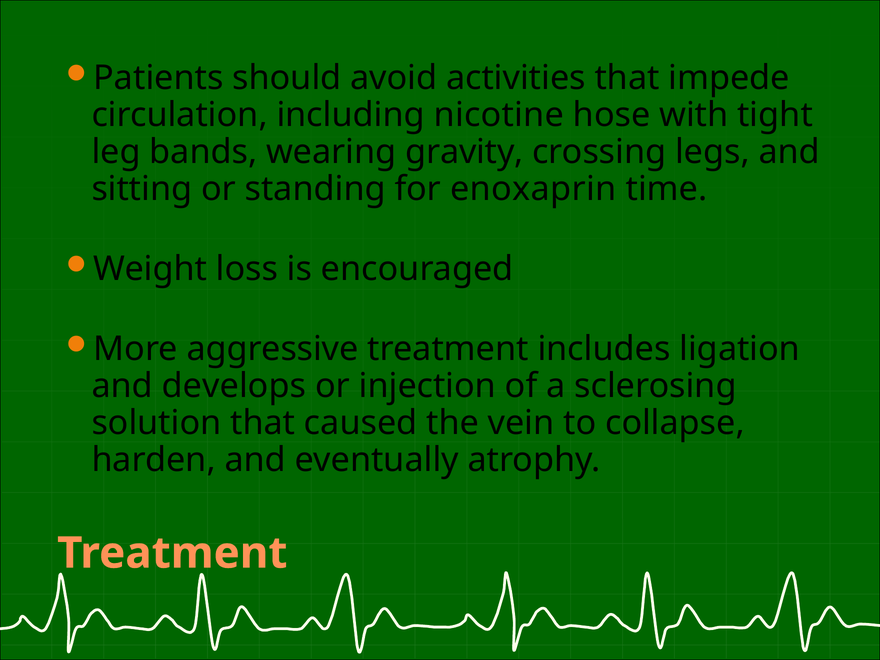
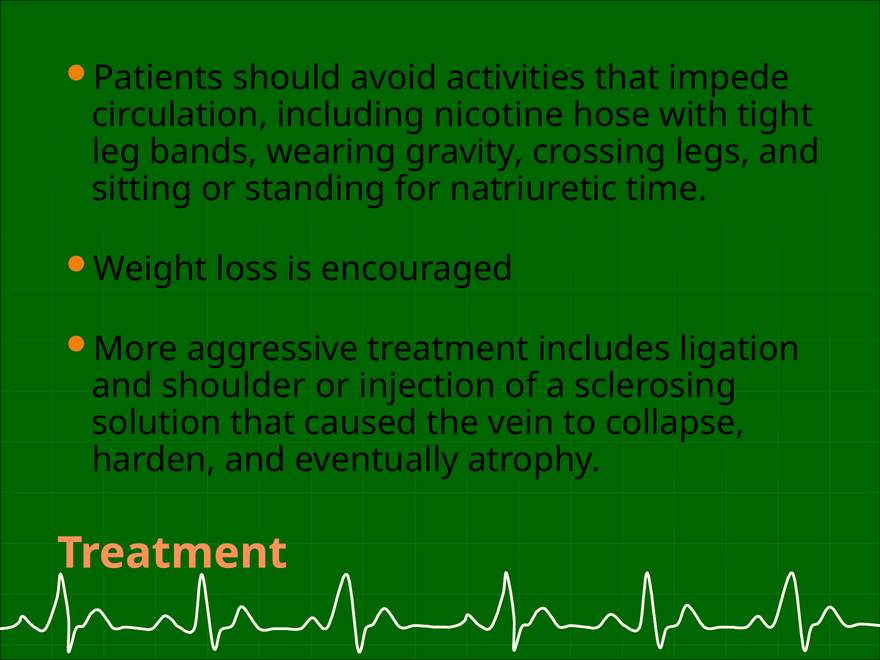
enoxaprin: enoxaprin -> natriuretic
develops: develops -> shoulder
